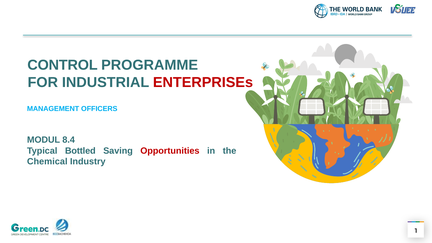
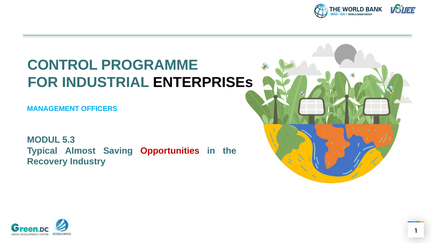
ENTERPRISEs colour: red -> black
8.4: 8.4 -> 5.3
Bottled: Bottled -> Almost
Chemical: Chemical -> Recovery
